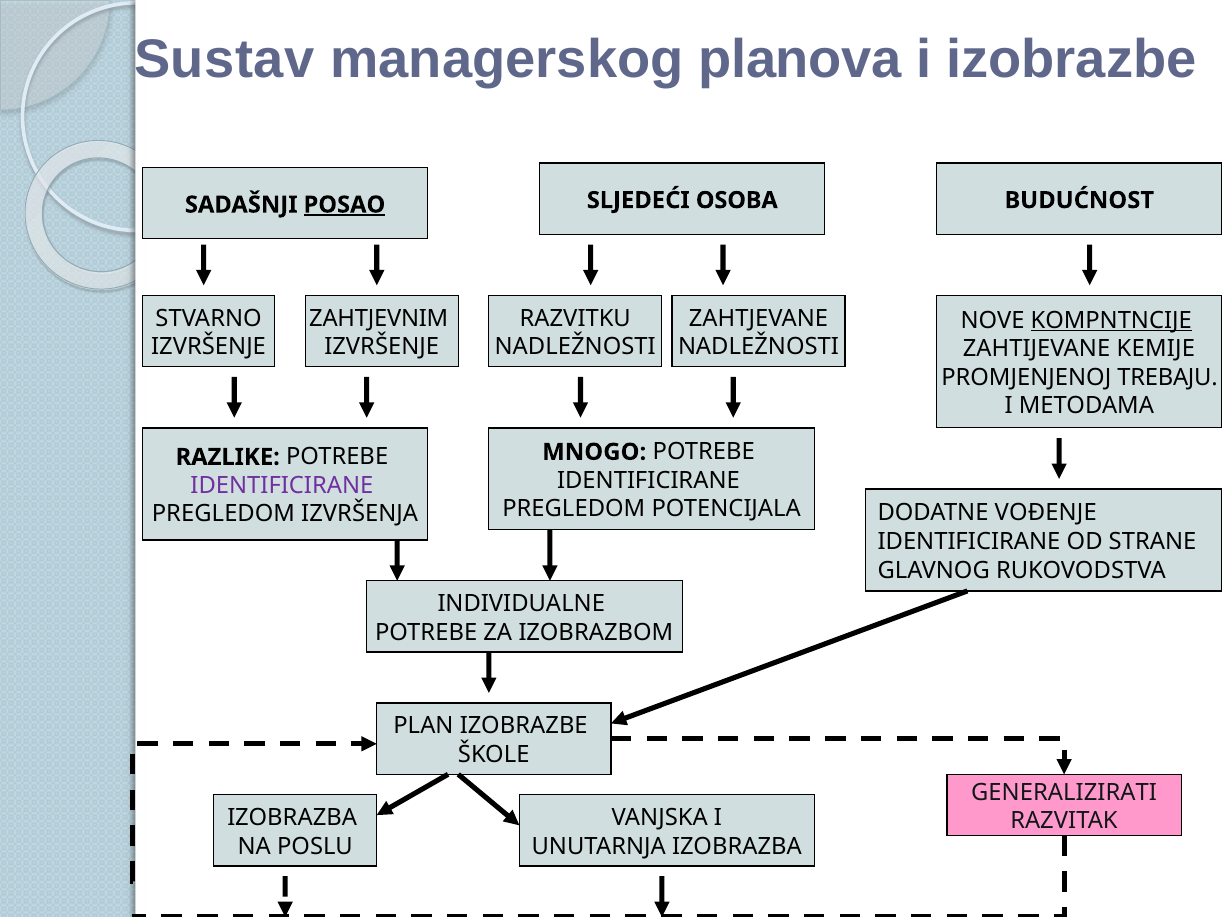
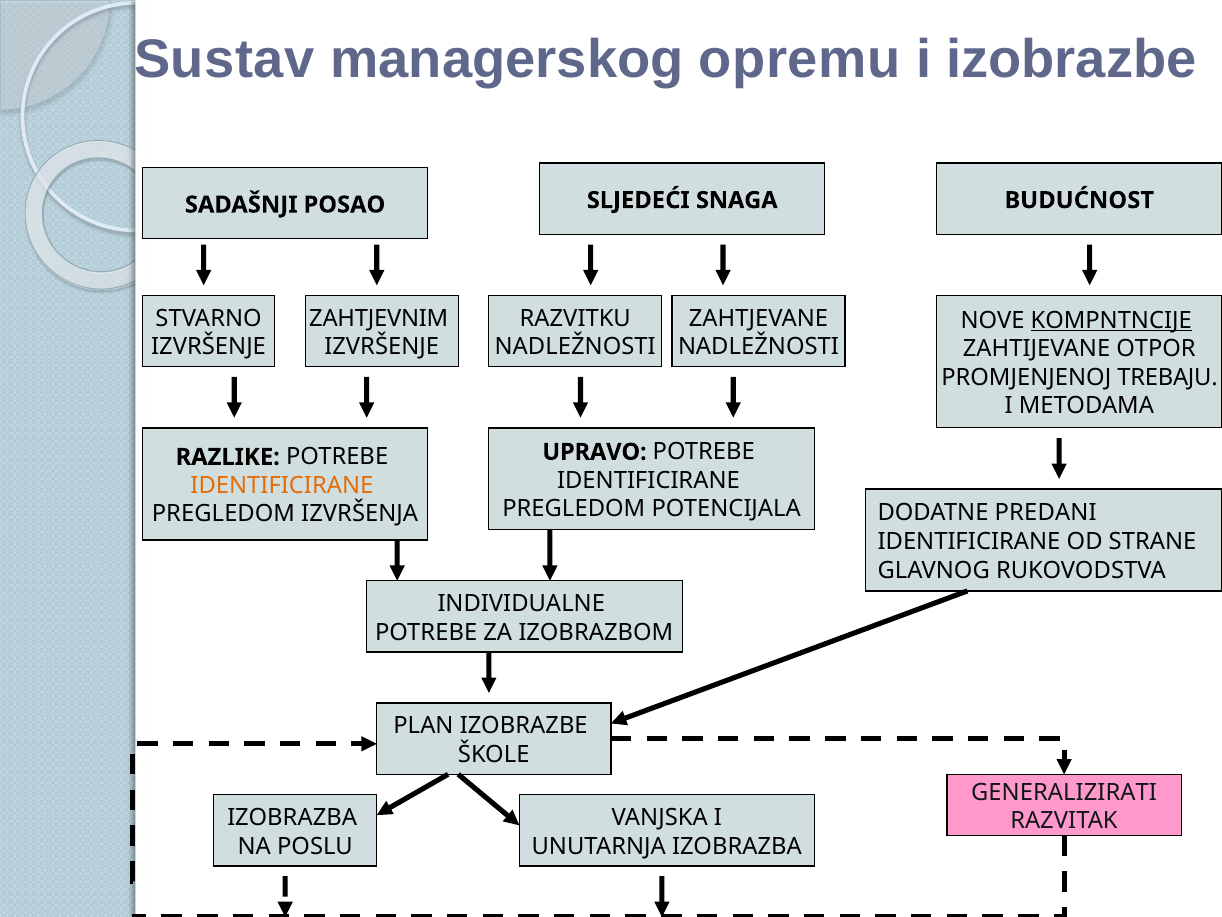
planova: planova -> opremu
POSAO underline: present -> none
OSOBA: OSOBA -> SNAGA
KEMIJE: KEMIJE -> OTPOR
MNOGO: MNOGO -> UPRAVO
IDENTIFICIRANE at (282, 485) colour: purple -> orange
VOĐENJE: VOĐENJE -> PREDANI
